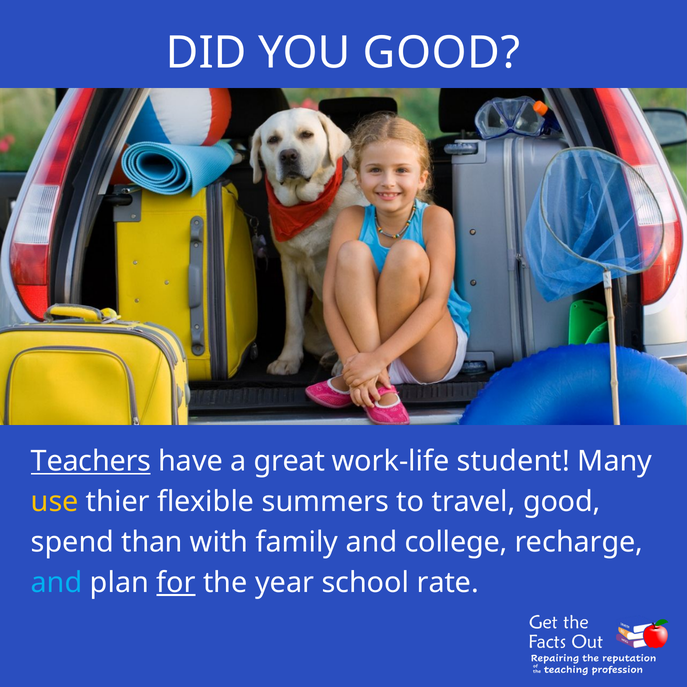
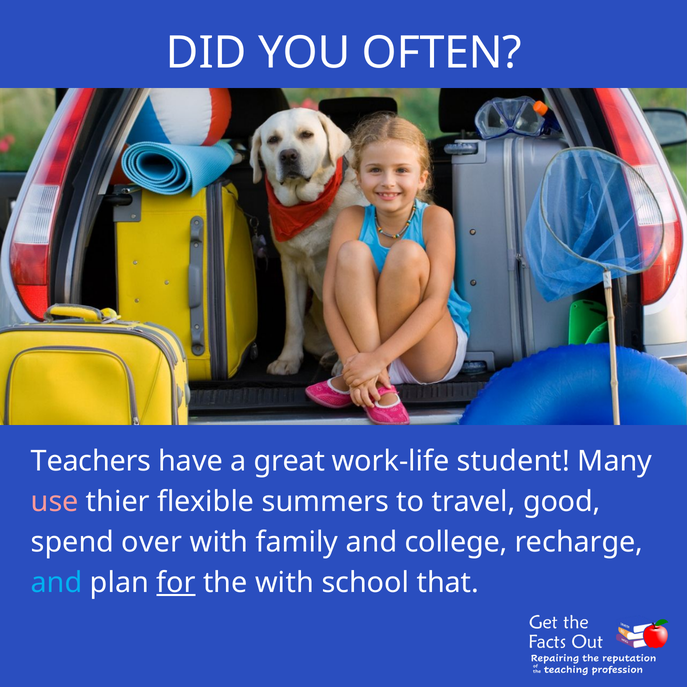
YOU GOOD: GOOD -> OFTEN
Teachers underline: present -> none
use colour: yellow -> pink
than: than -> over
the year: year -> with
rate: rate -> that
